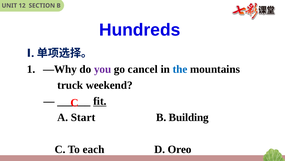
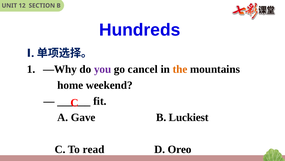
the colour: blue -> orange
truck: truck -> home
fit underline: present -> none
Start: Start -> Gave
Building: Building -> Luckiest
each: each -> read
